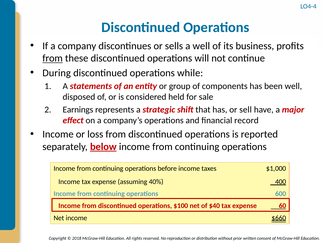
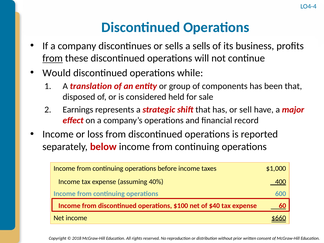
a well: well -> sells
During: During -> Would
statements: statements -> translation
been well: well -> that
below underline: present -> none
